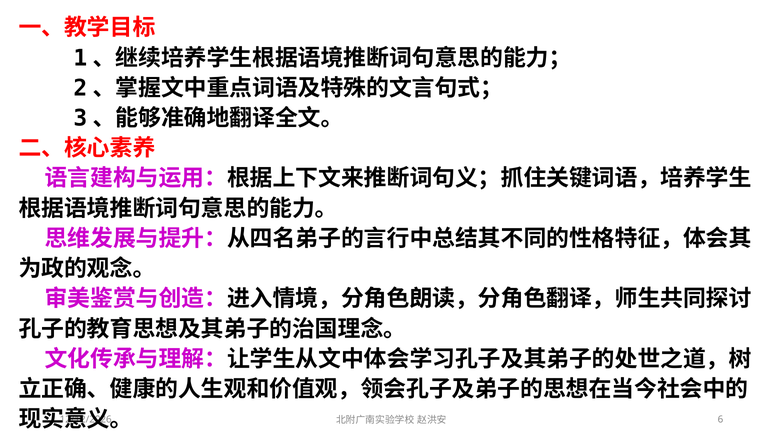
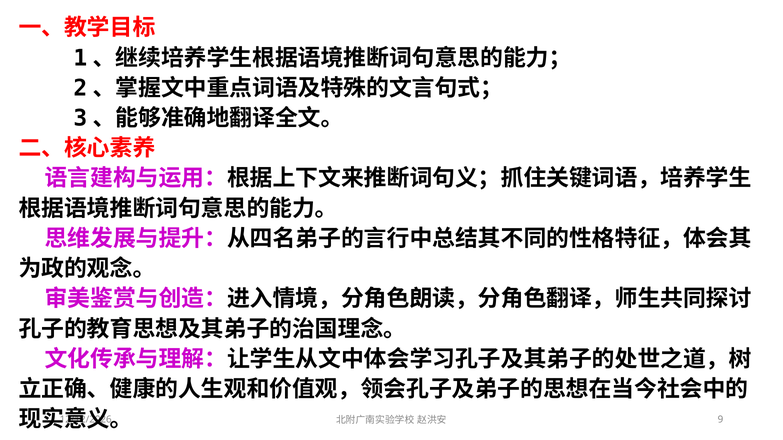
6: 6 -> 9
